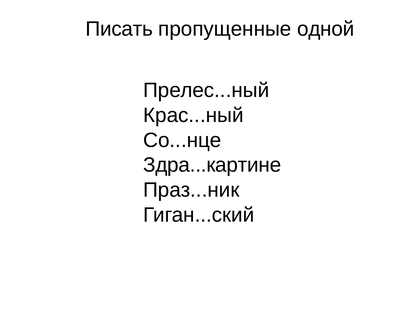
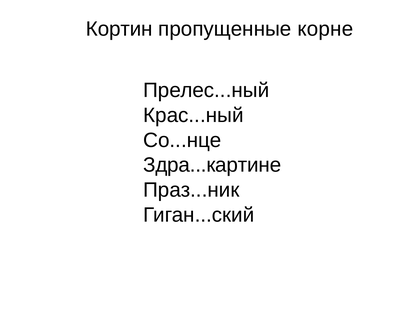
Писать: Писать -> Кортин
одной: одной -> корне
